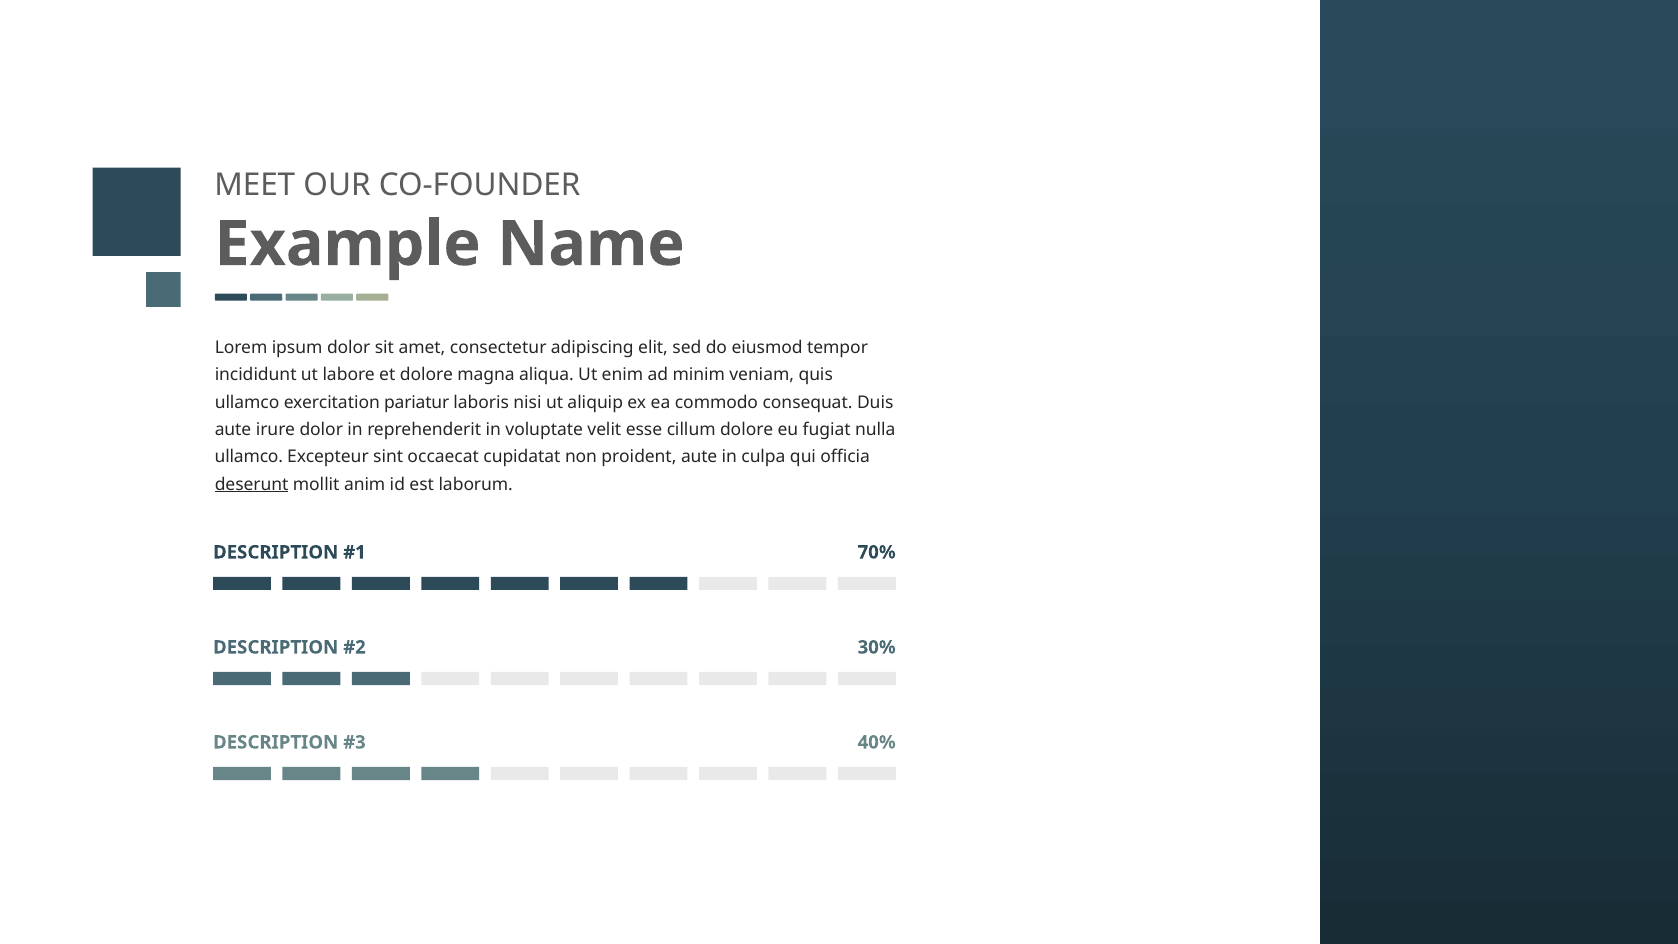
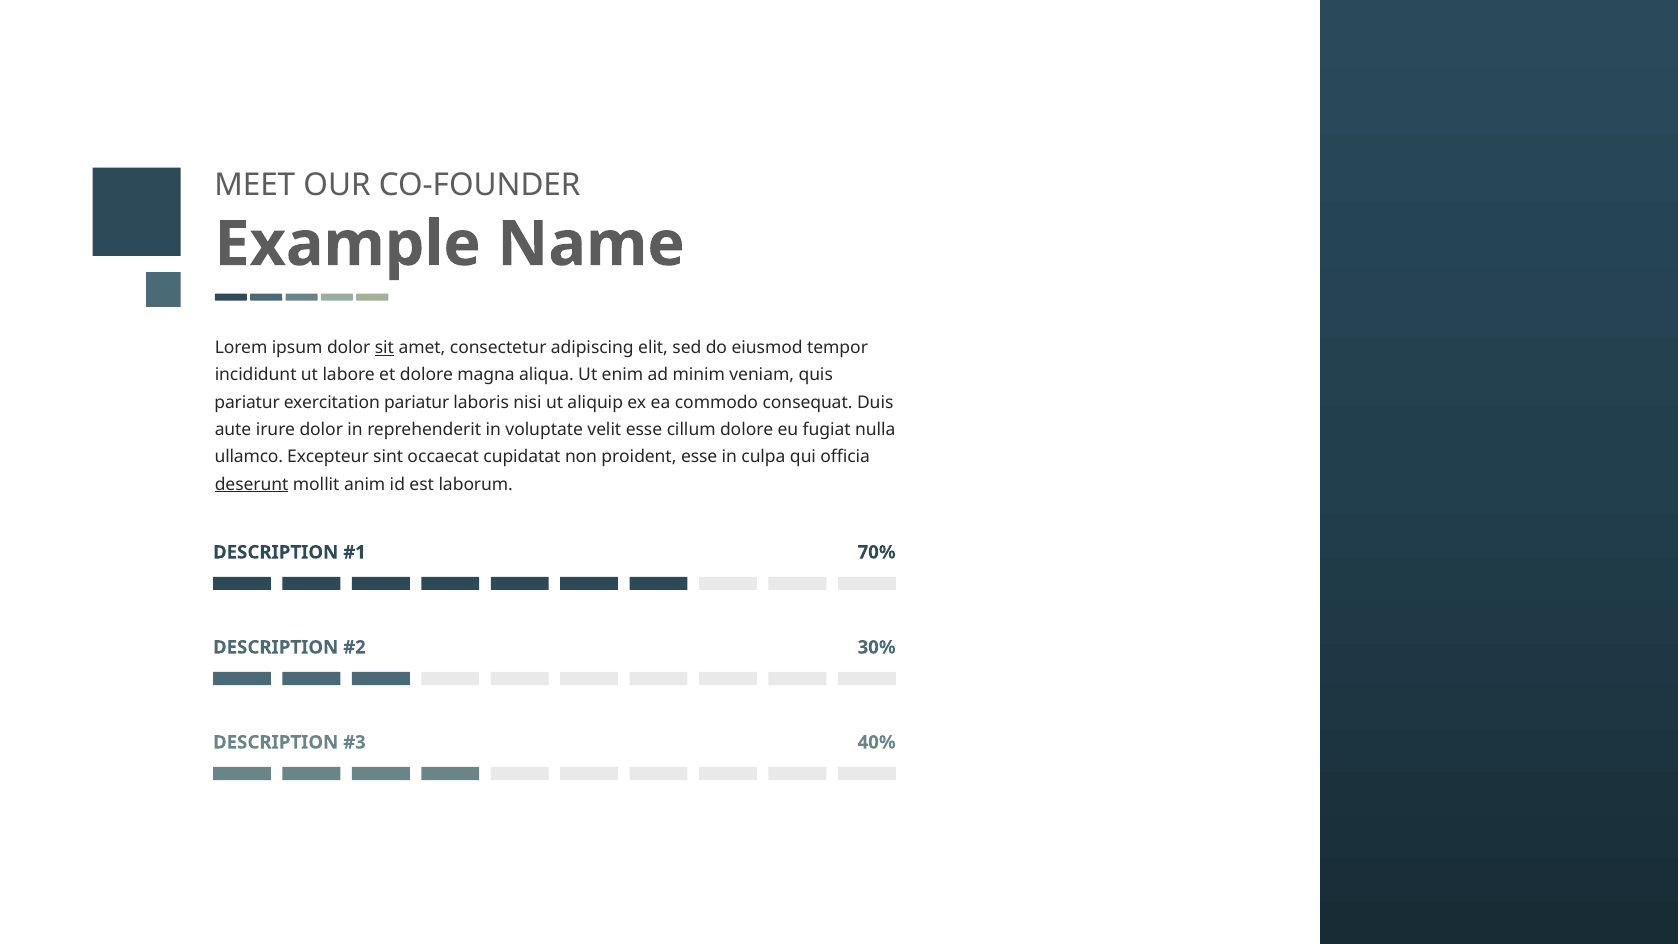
sit underline: none -> present
ullamco at (247, 402): ullamco -> pariatur
proident aute: aute -> esse
